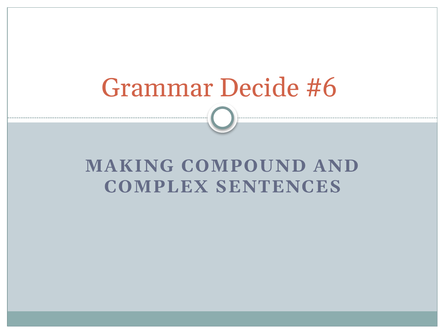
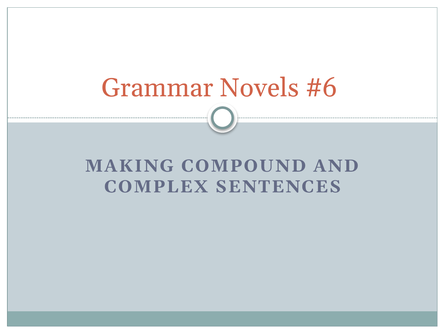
Decide: Decide -> Novels
